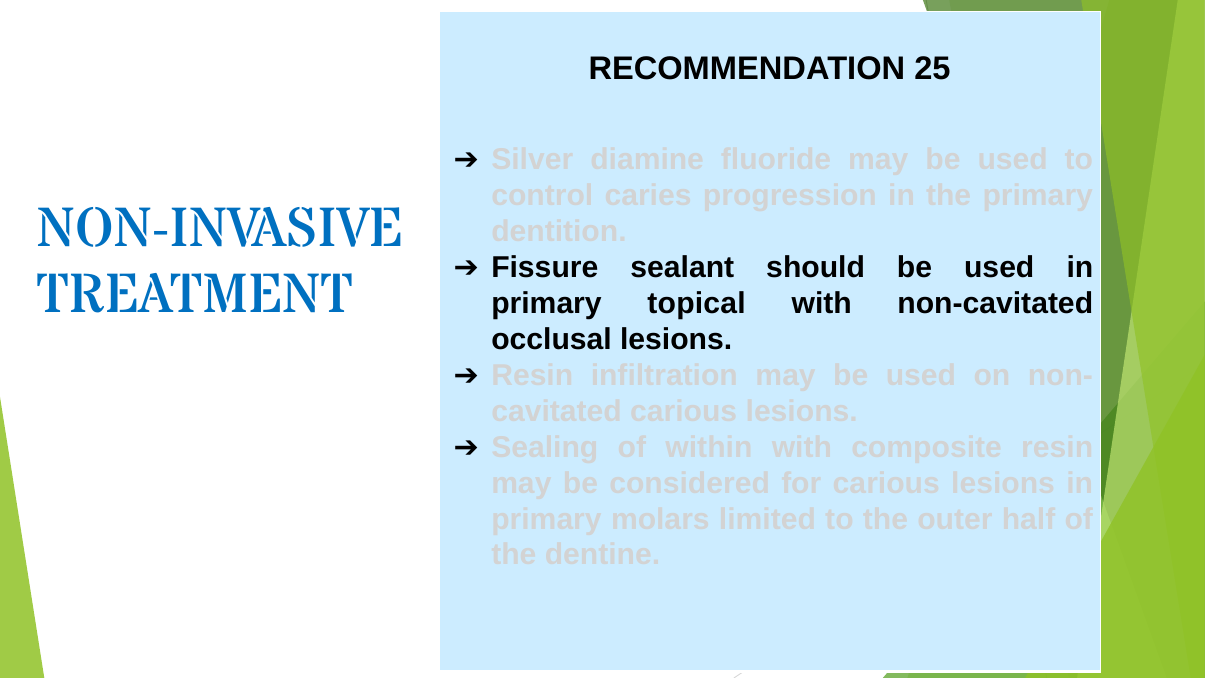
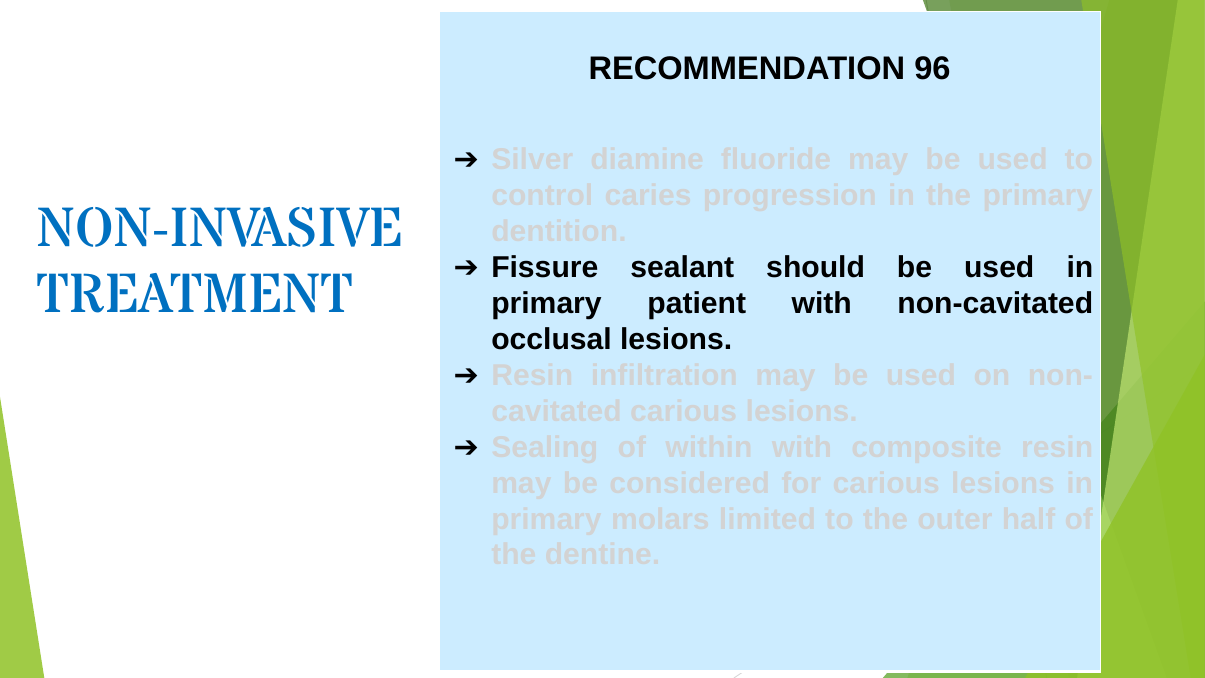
25: 25 -> 96
topical: topical -> patient
